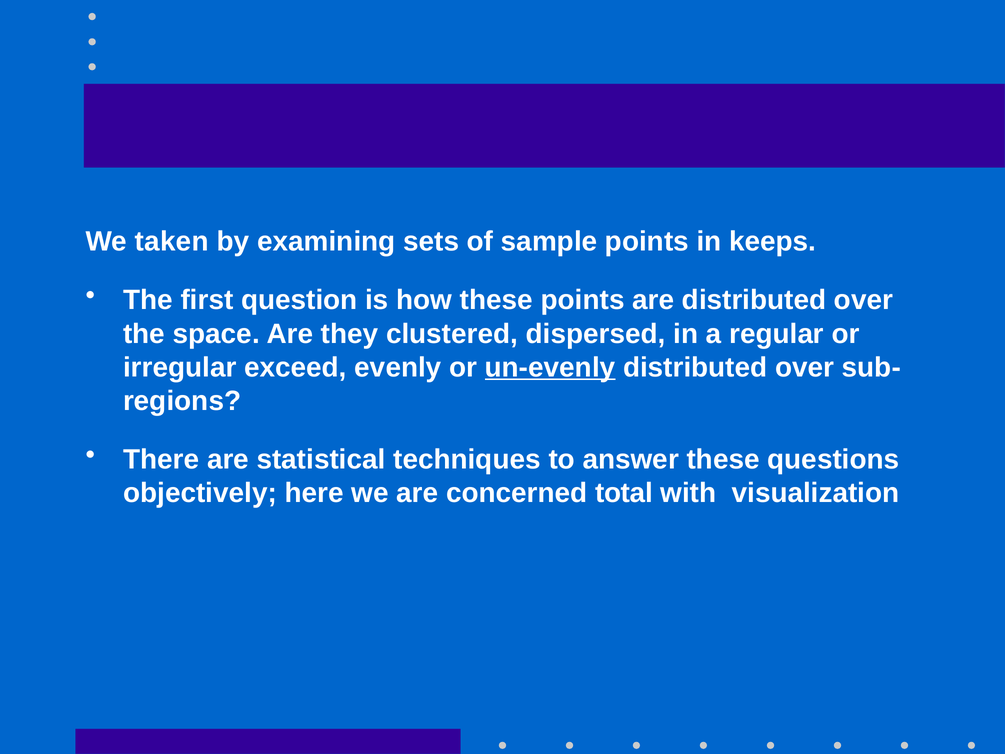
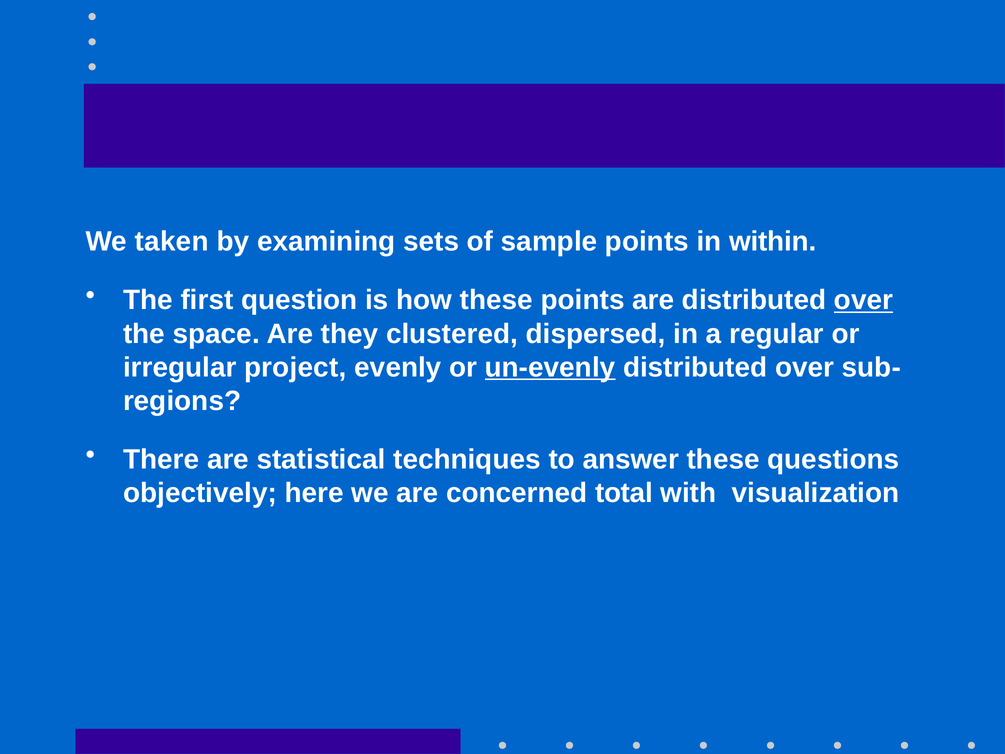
keeps: keeps -> within
over at (864, 300) underline: none -> present
exceed: exceed -> project
